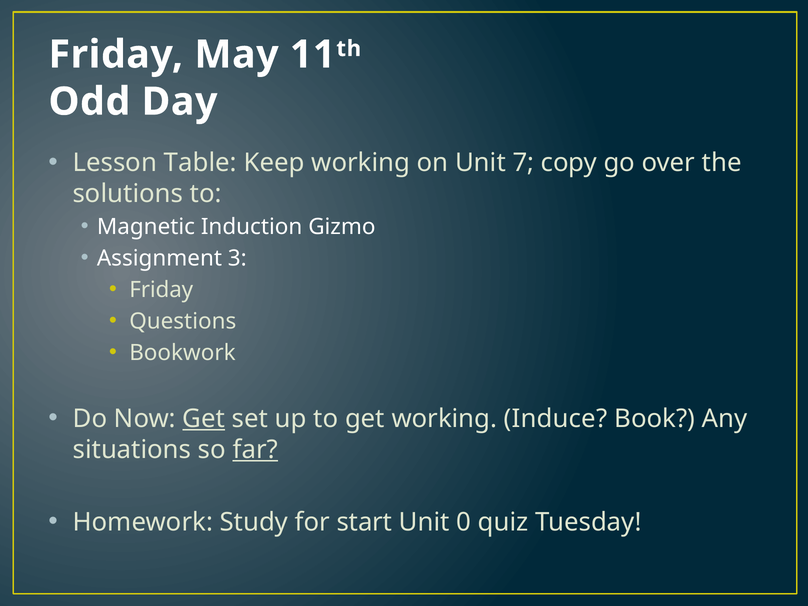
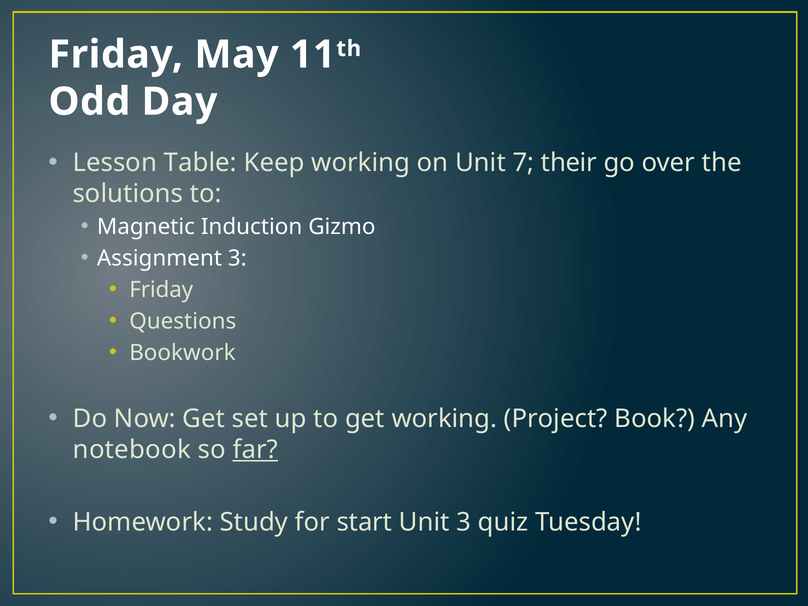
copy: copy -> their
Get at (204, 419) underline: present -> none
Induce: Induce -> Project
situations: situations -> notebook
Unit 0: 0 -> 3
